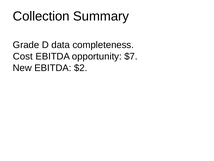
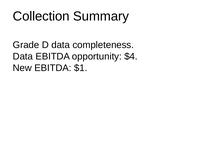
Cost at (23, 56): Cost -> Data
$7: $7 -> $4
$2: $2 -> $1
